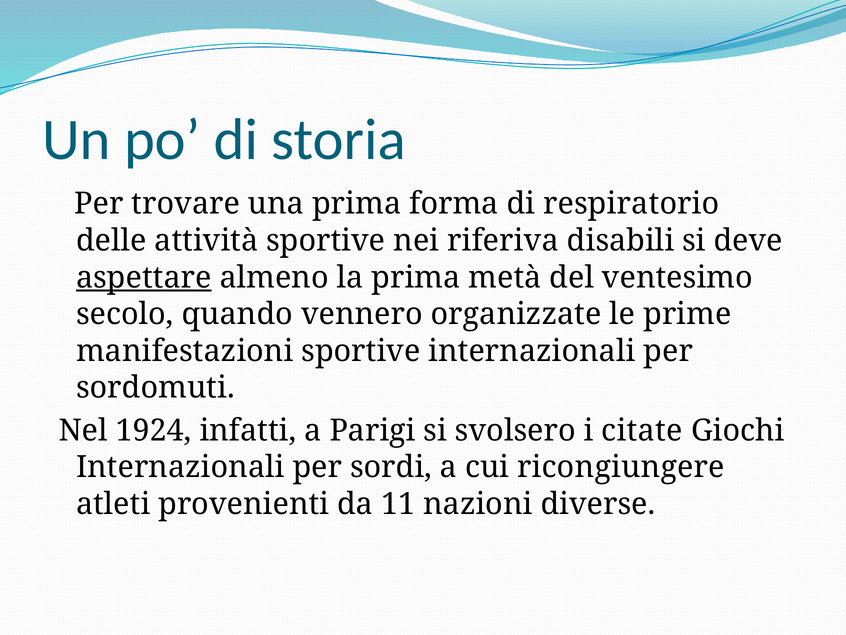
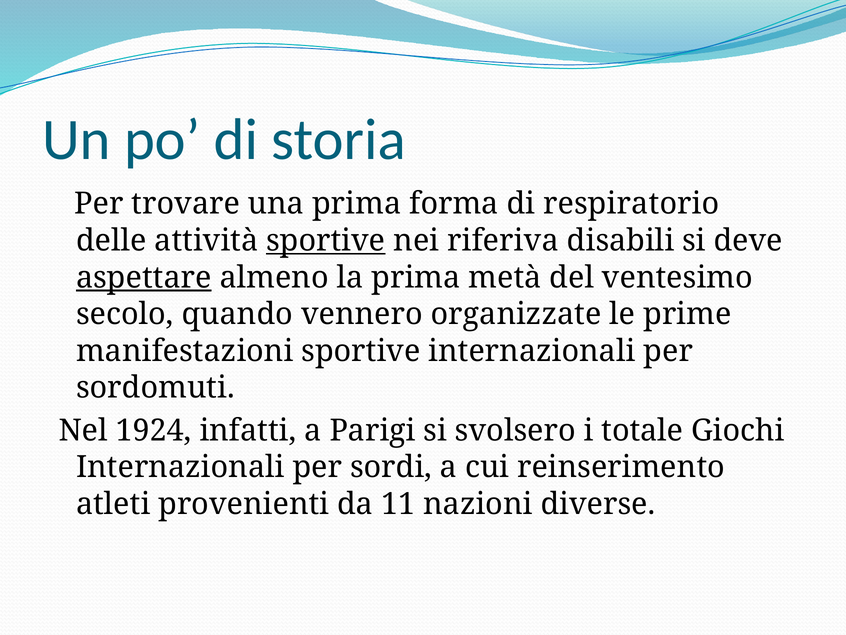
sportive at (326, 240) underline: none -> present
citate: citate -> totale
ricongiungere: ricongiungere -> reinserimento
